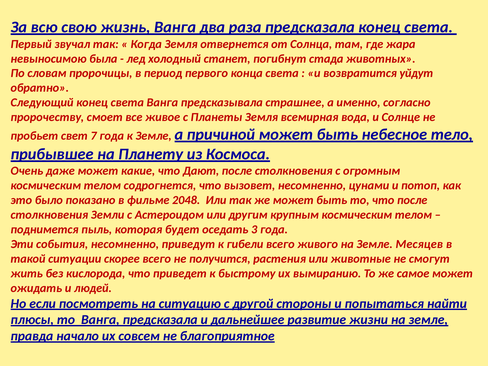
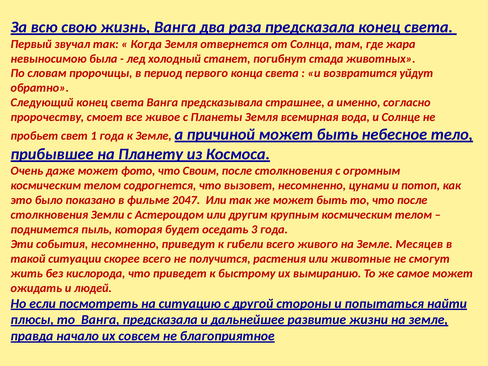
7: 7 -> 1
какие: какие -> фото
Дают: Дают -> Своим
2048: 2048 -> 2047
